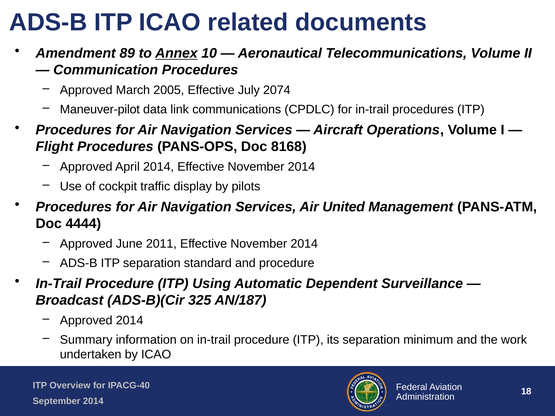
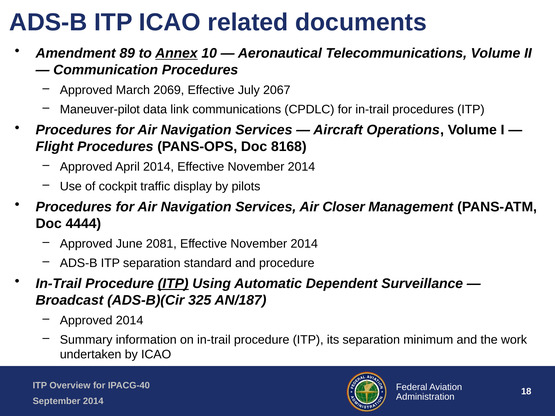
2005: 2005 -> 2069
2074: 2074 -> 2067
United: United -> Closer
2011: 2011 -> 2081
ITP at (173, 284) underline: none -> present
